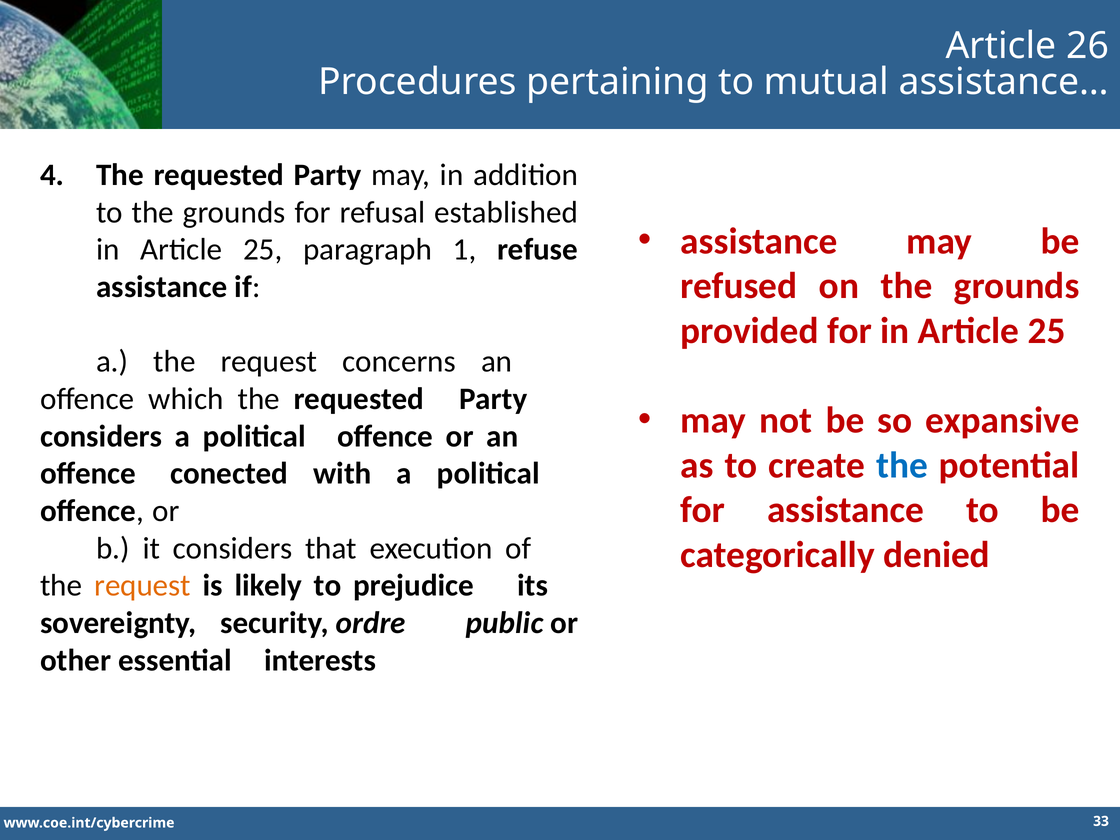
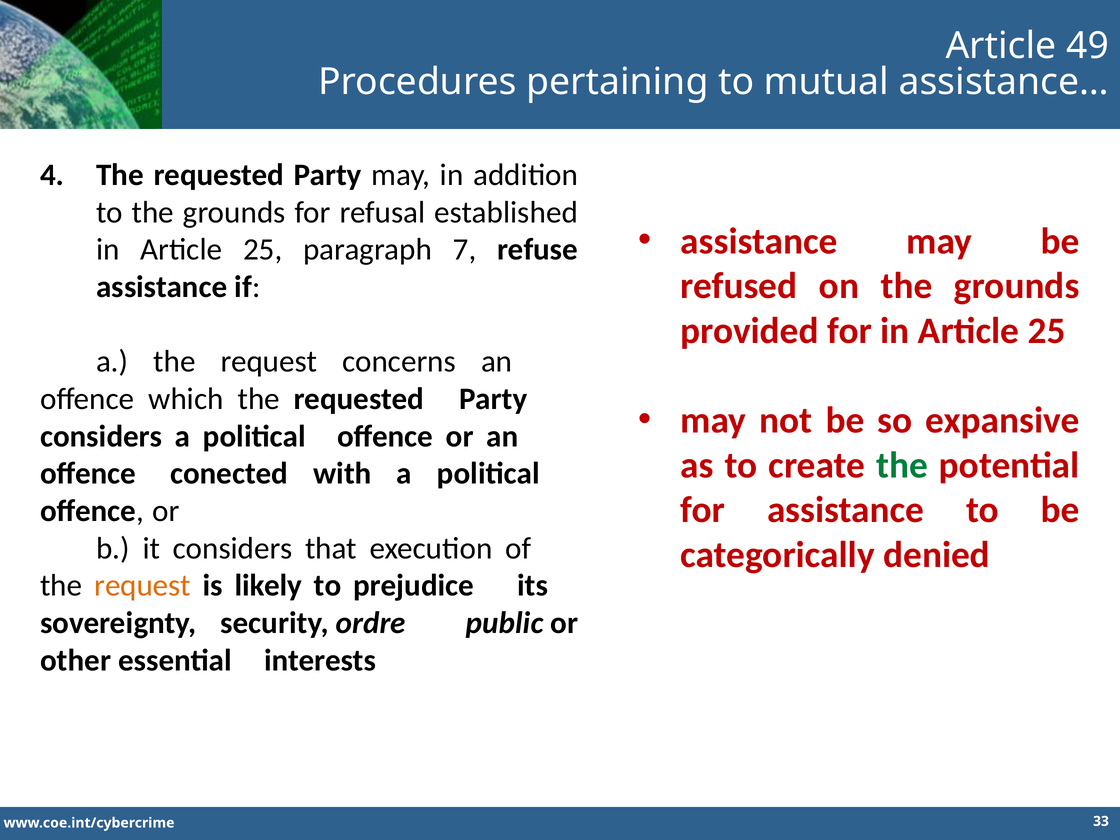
26: 26 -> 49
1: 1 -> 7
the at (902, 465) colour: blue -> green
